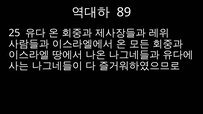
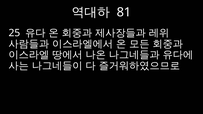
89: 89 -> 81
